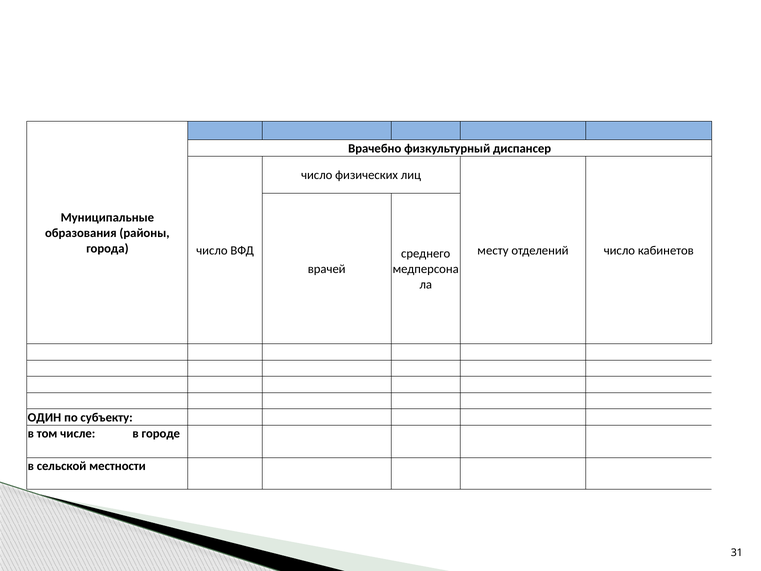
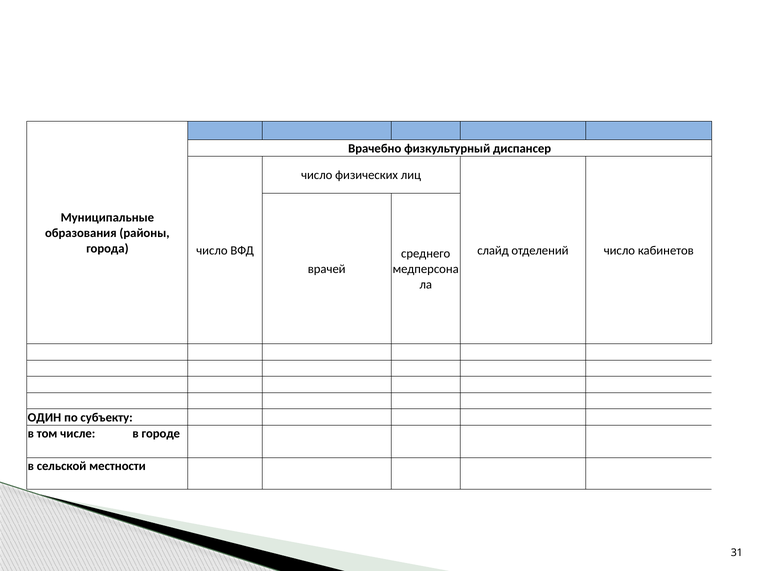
месту: месту -> слайд
